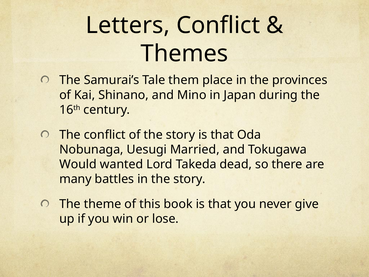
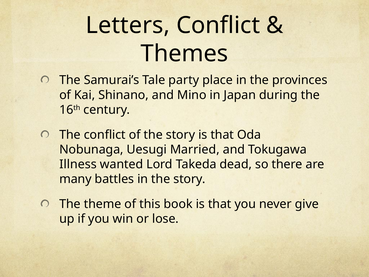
them: them -> party
Would: Would -> Illness
